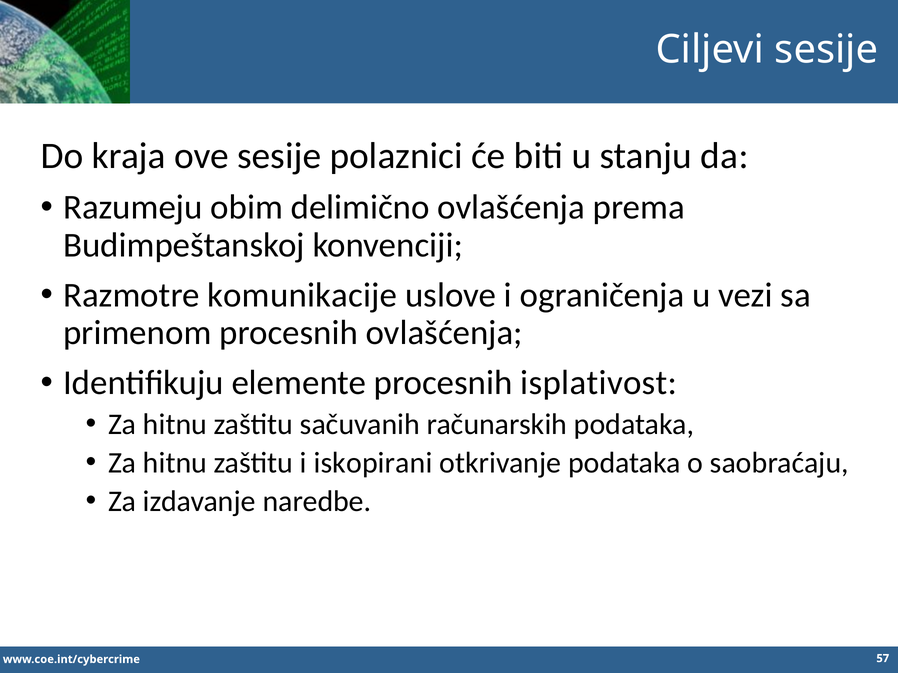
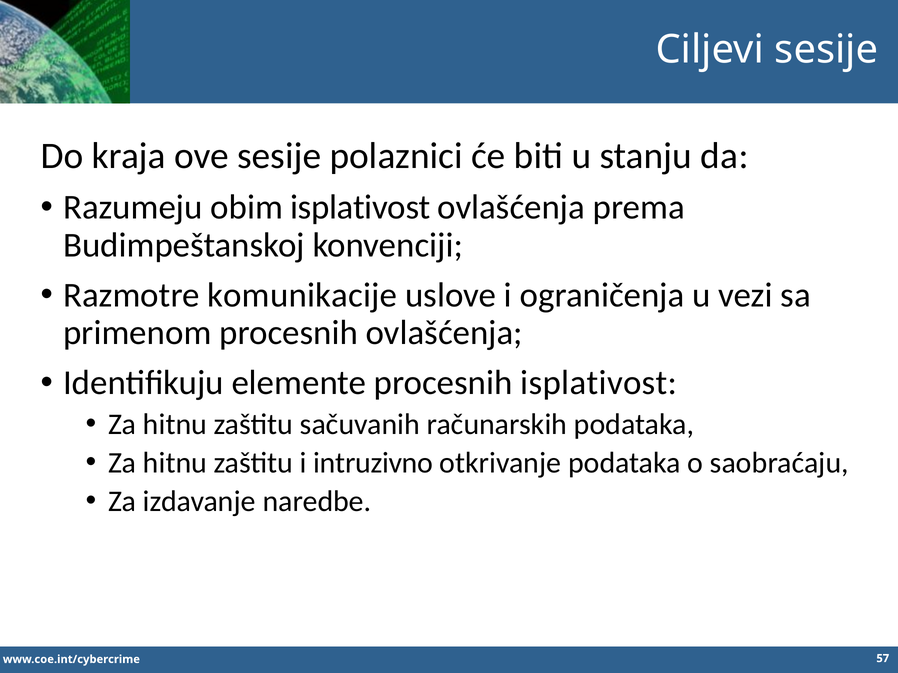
obim delimično: delimično -> isplativost
iskopirani: iskopirani -> intruzivno
